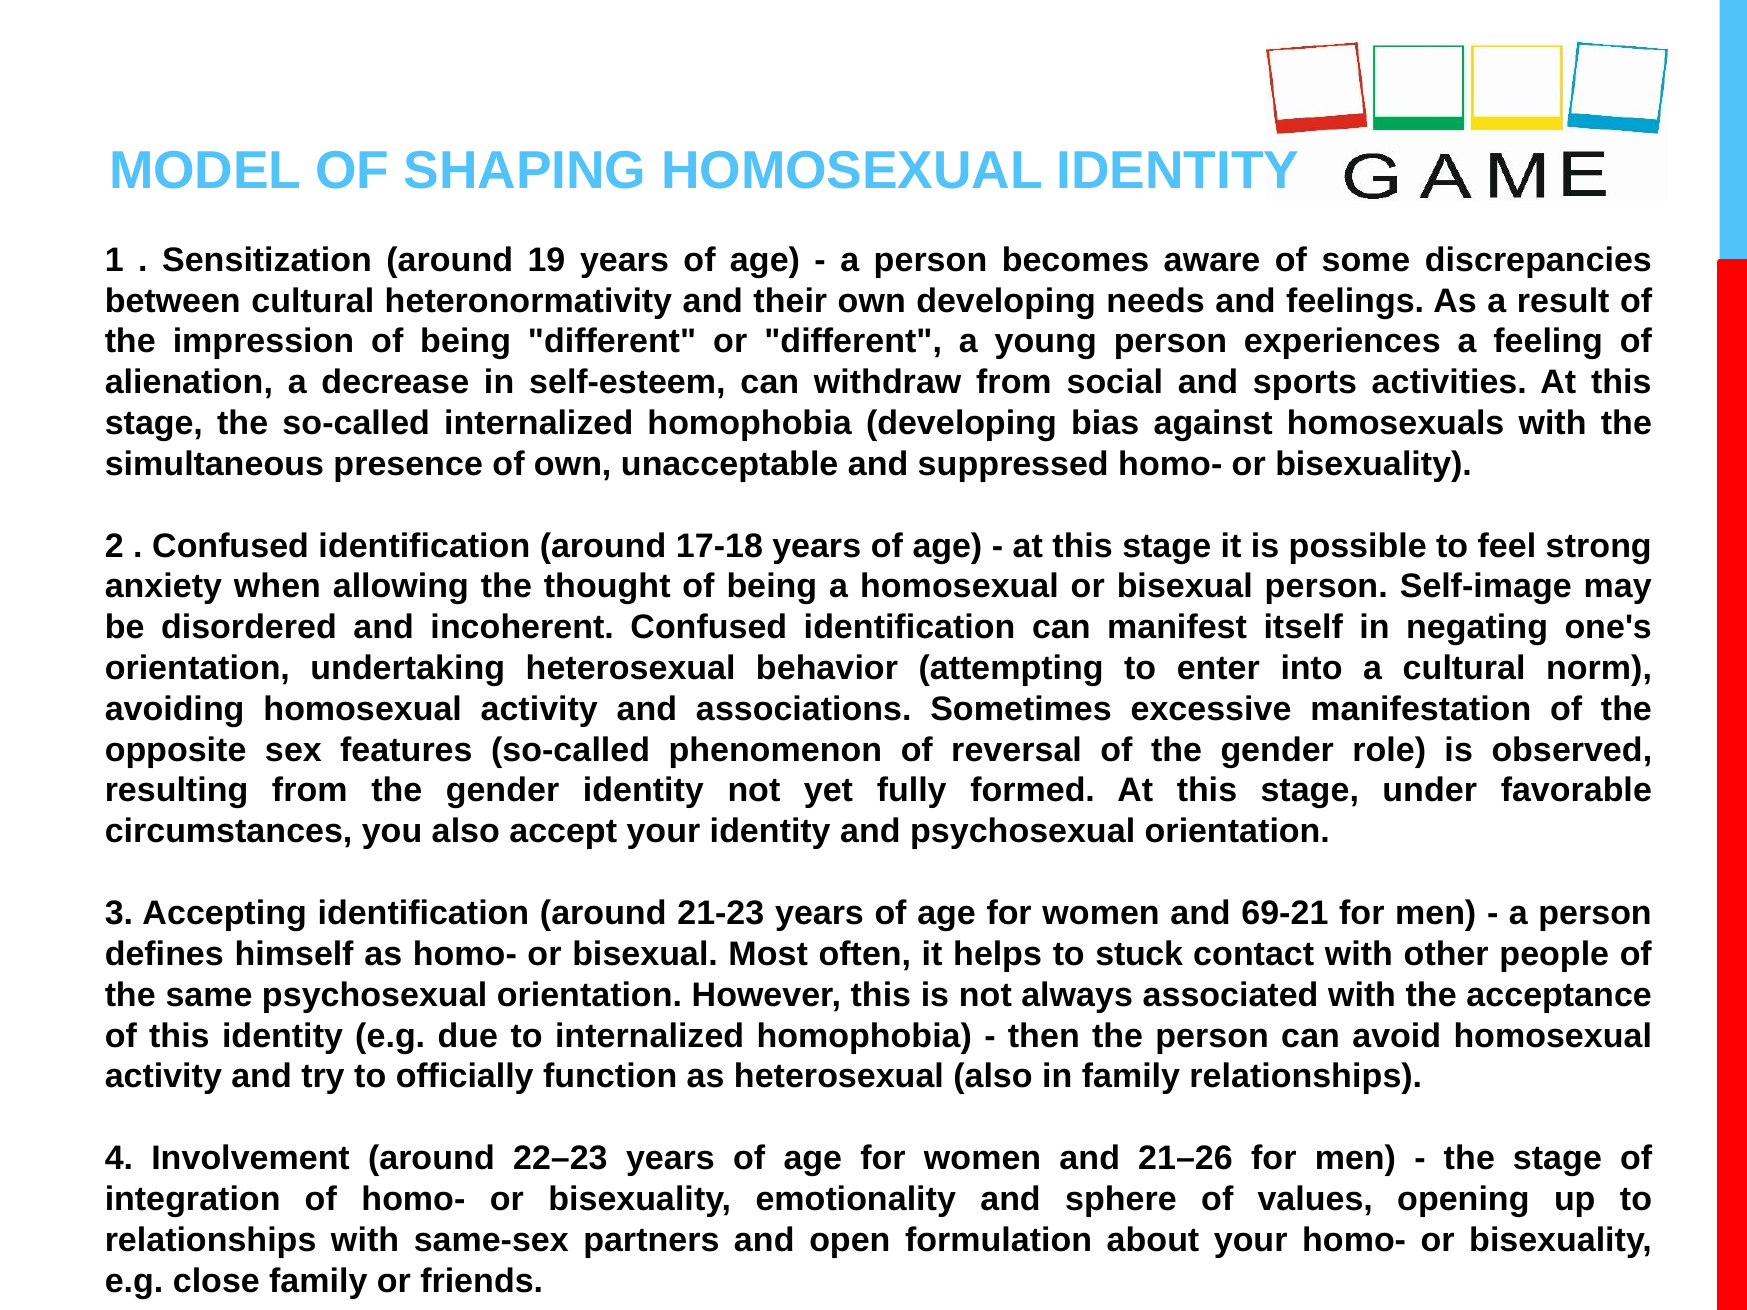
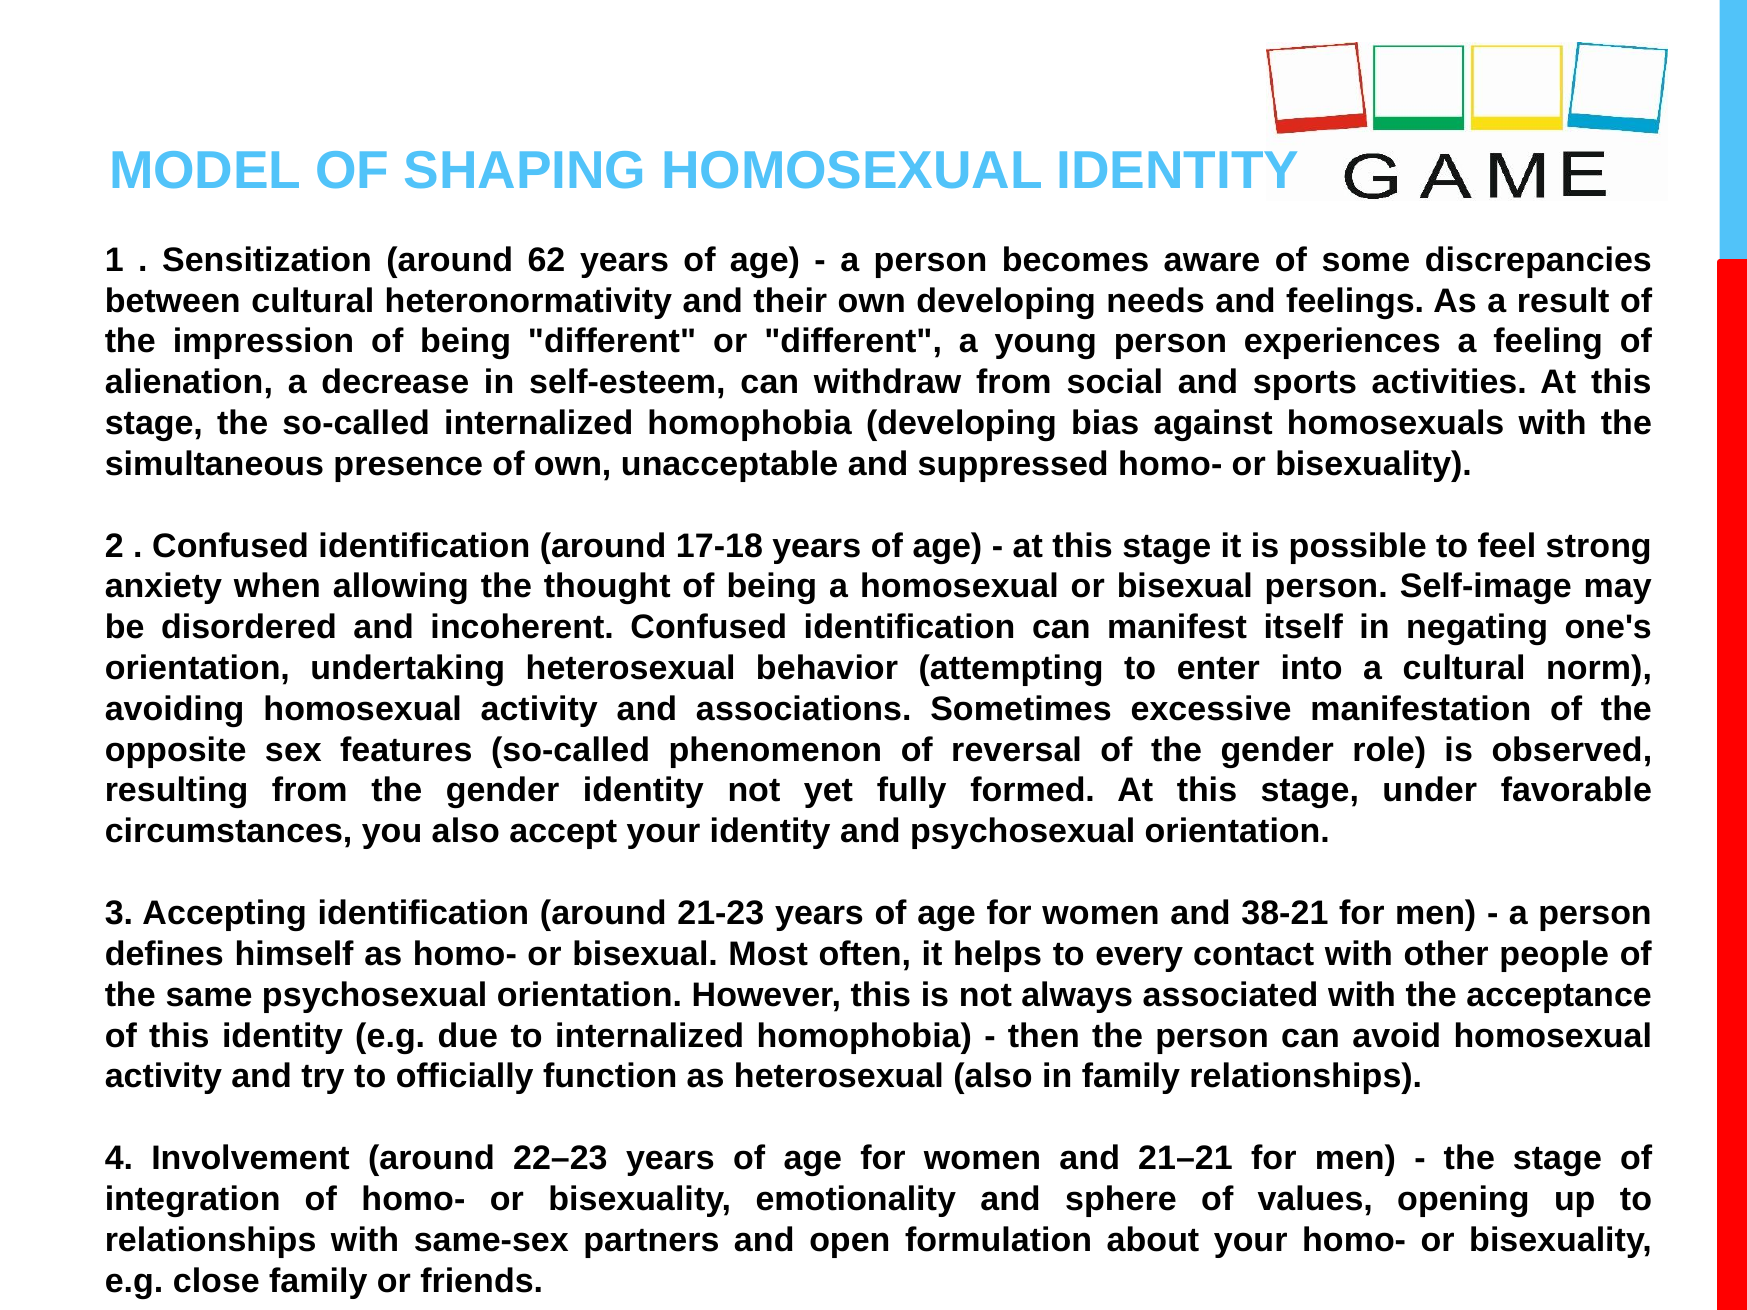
19: 19 -> 62
69-21: 69-21 -> 38-21
stuck: stuck -> every
21–26: 21–26 -> 21–21
